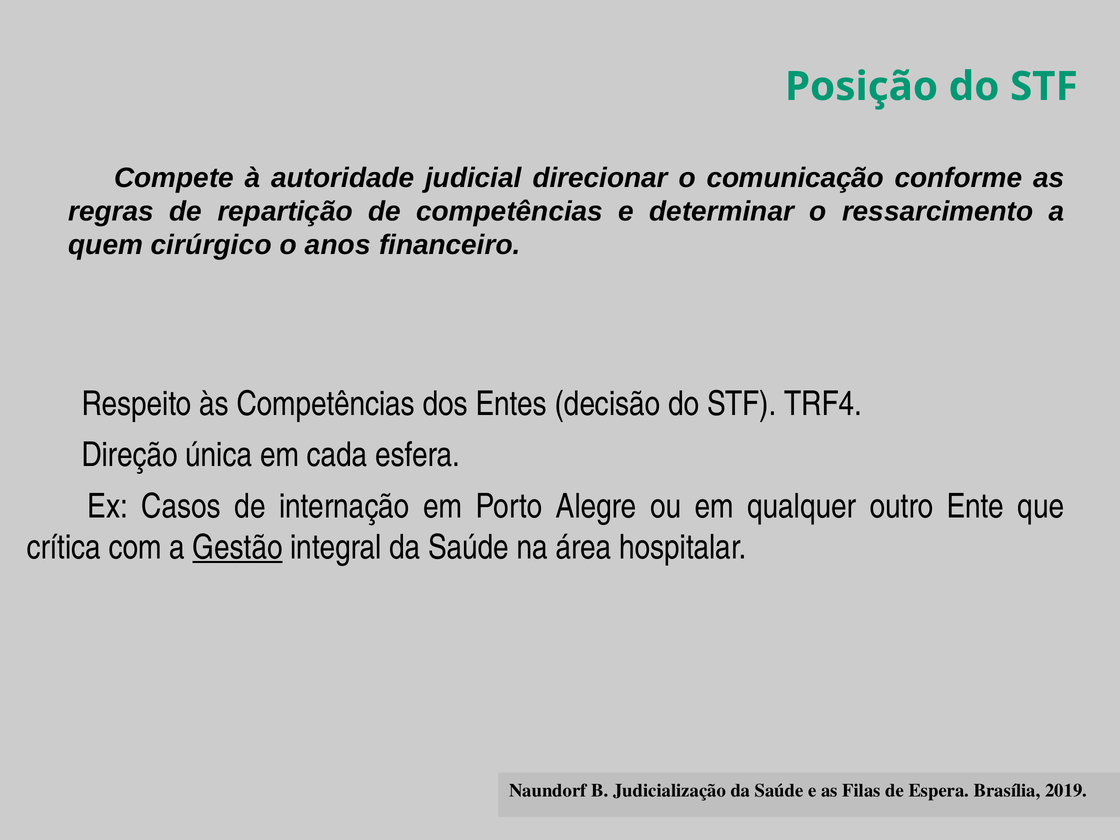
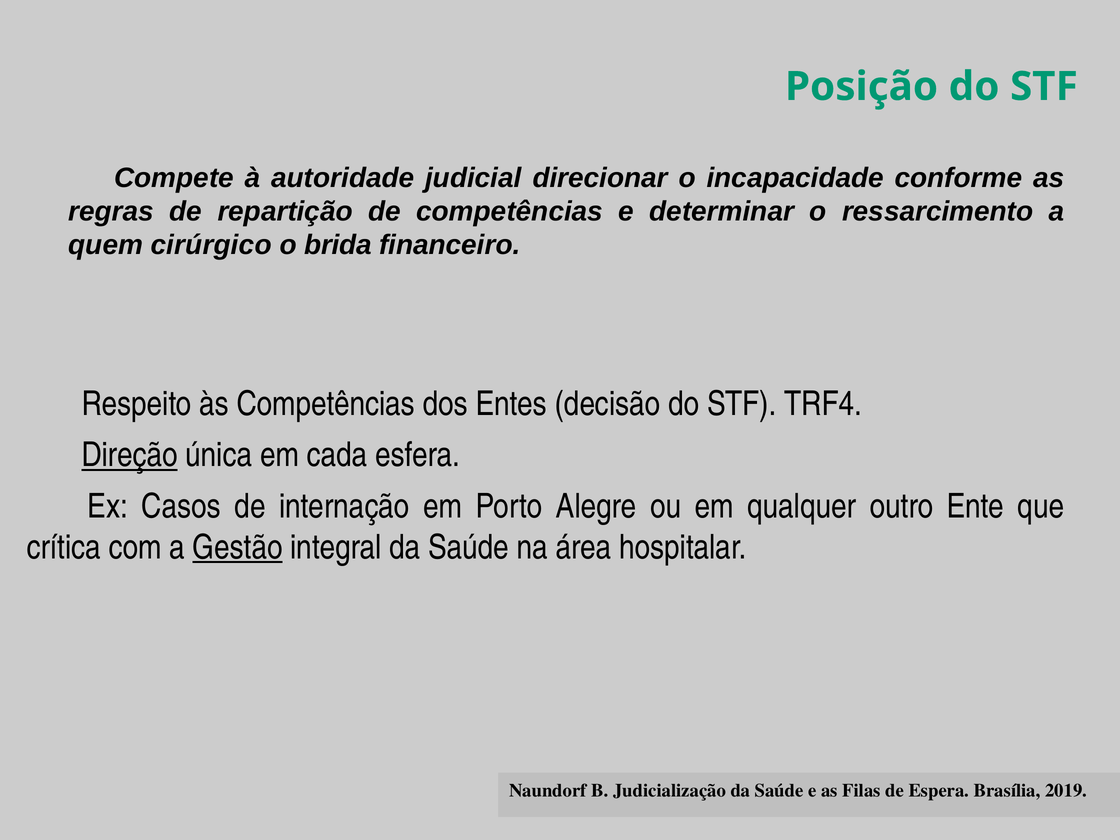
comunicação: comunicação -> incapacidade
anos: anos -> brida
Direção underline: none -> present
